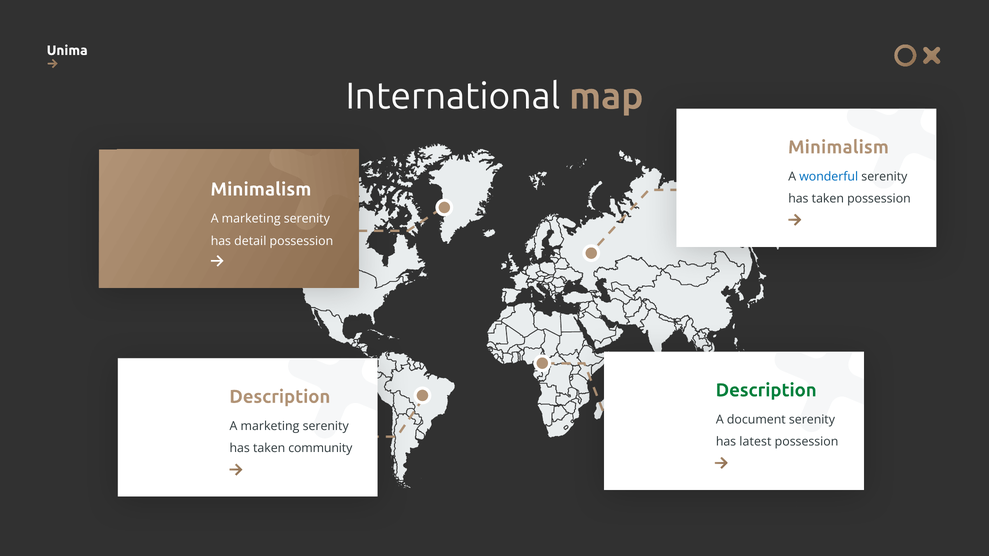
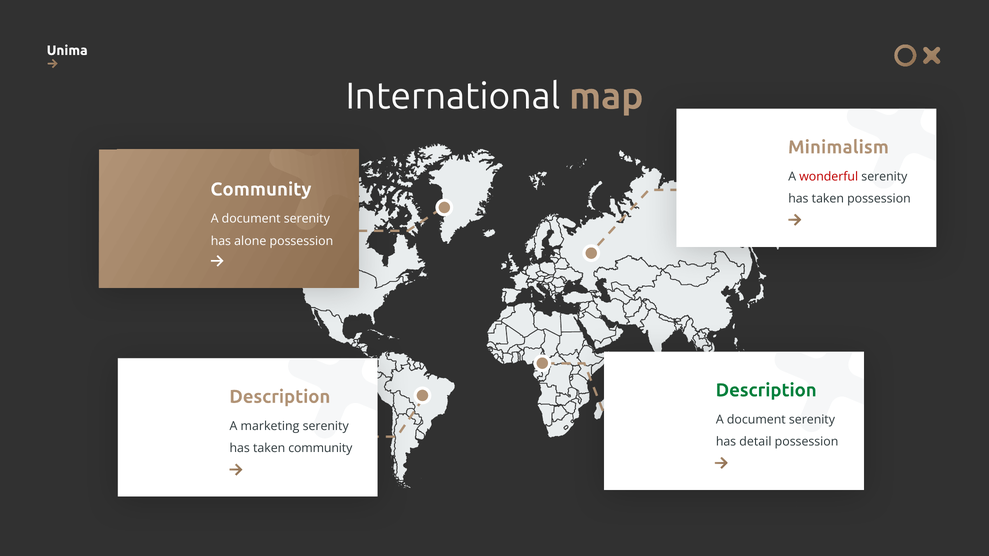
wonderful colour: blue -> red
Minimalism at (261, 189): Minimalism -> Community
marketing at (251, 219): marketing -> document
detail: detail -> alone
latest: latest -> detail
